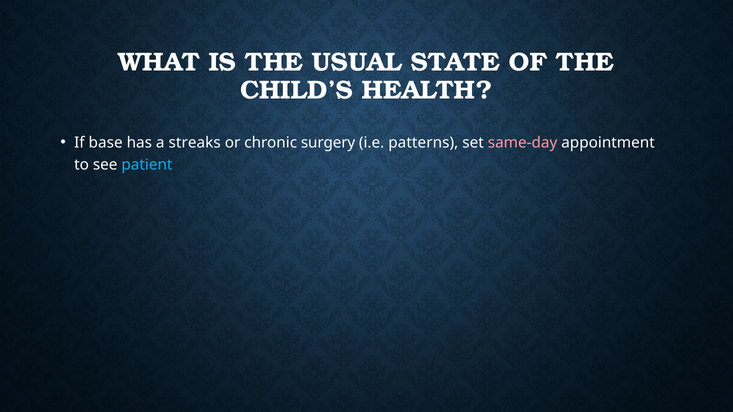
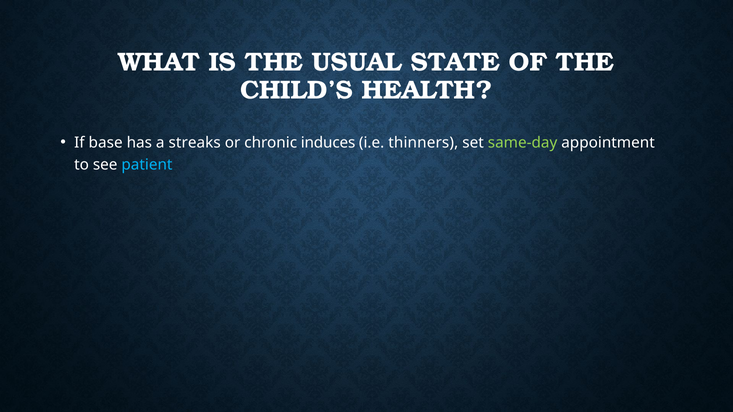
surgery: surgery -> induces
patterns: patterns -> thinners
same-day colour: pink -> light green
